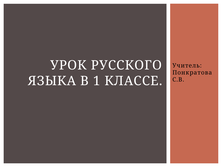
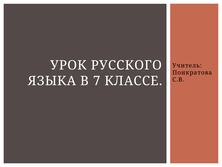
1: 1 -> 7
